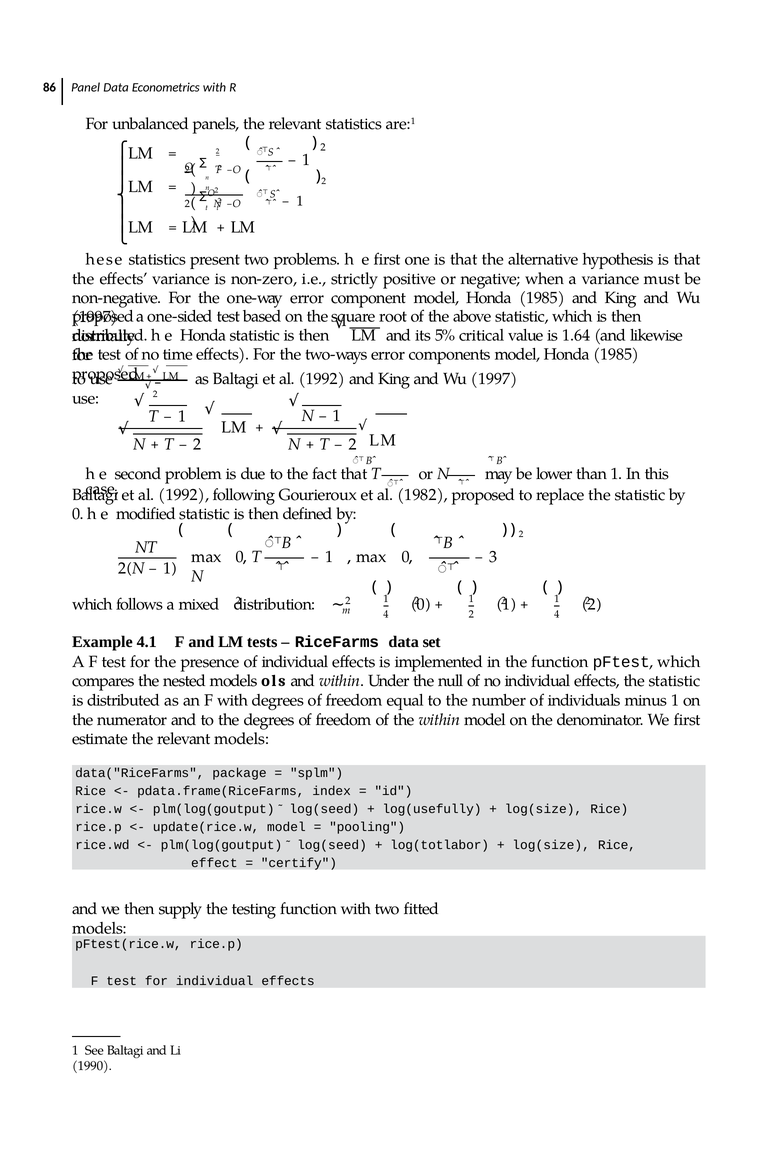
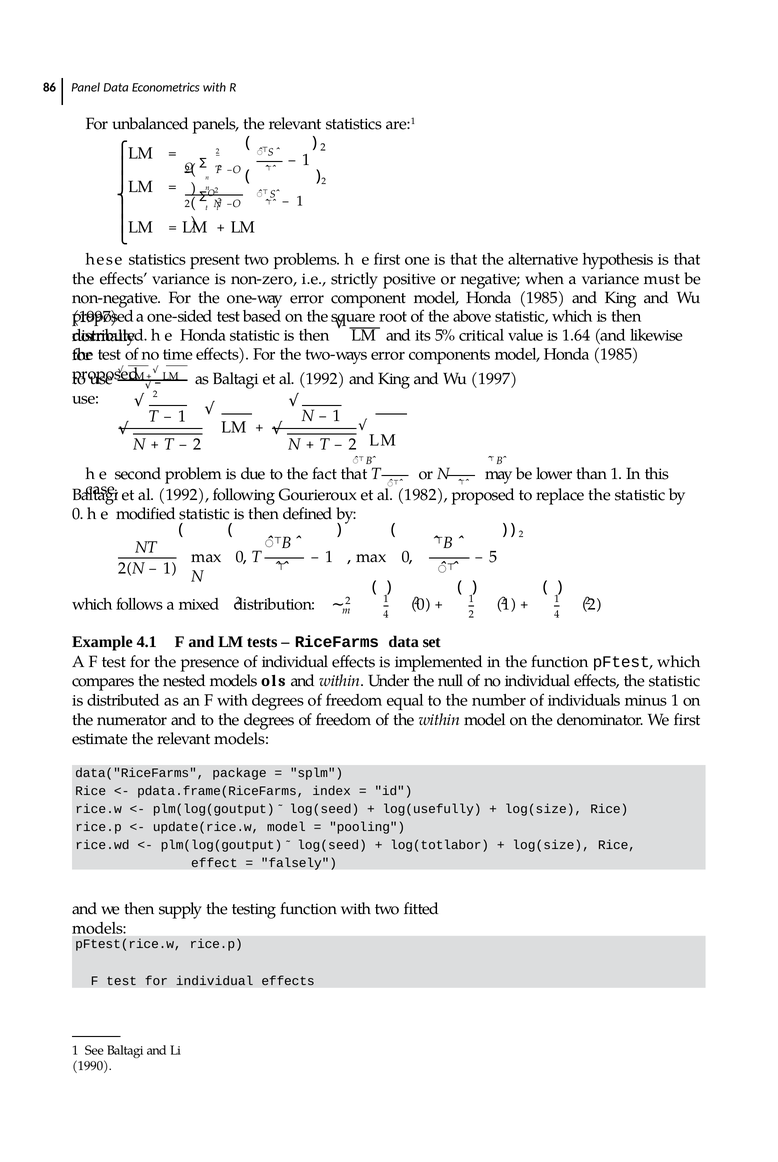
3: 3 -> 5
certify: certify -> falsely
